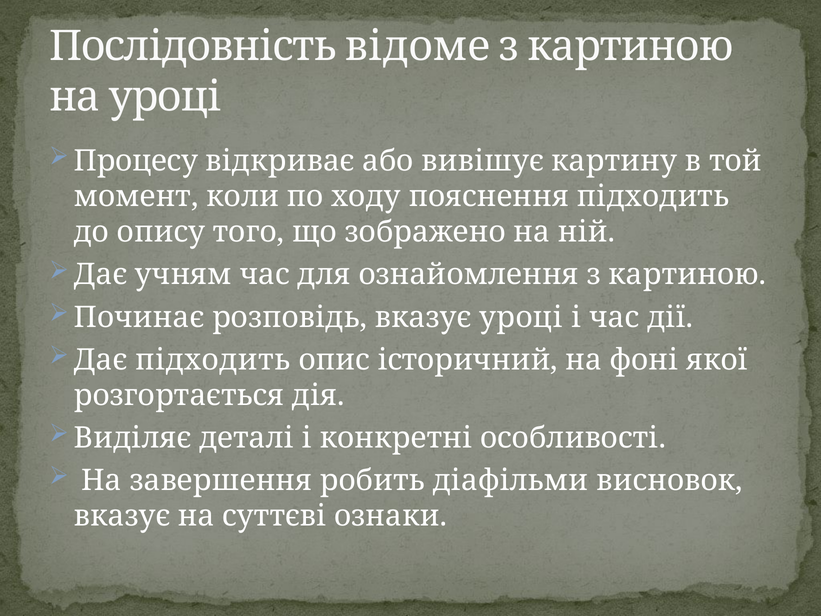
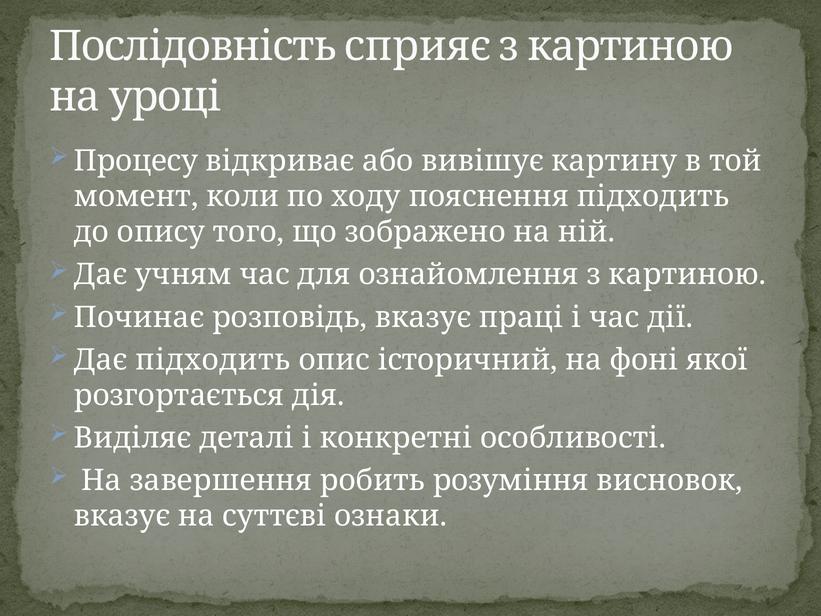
відоме: відоме -> сприяє
вказує уроці: уроці -> праці
діафільми: діафільми -> розуміння
